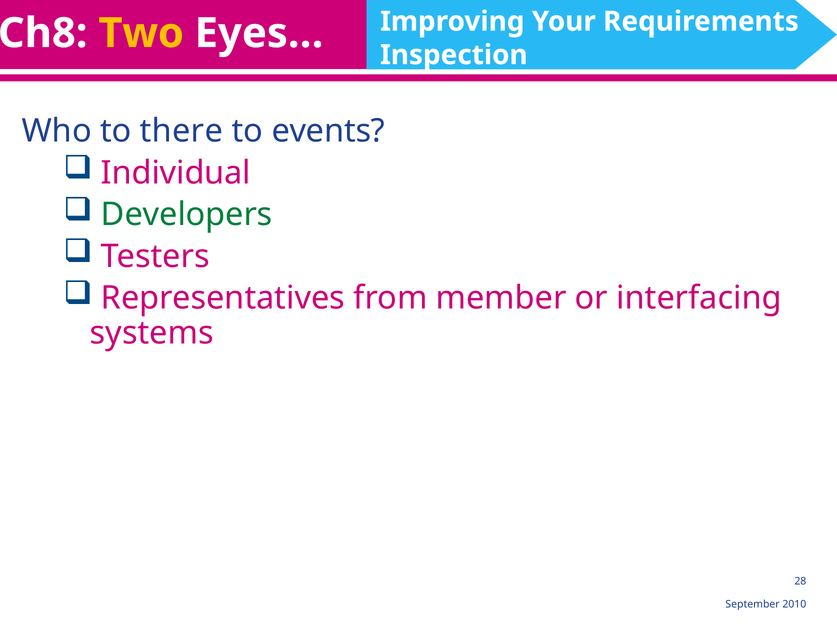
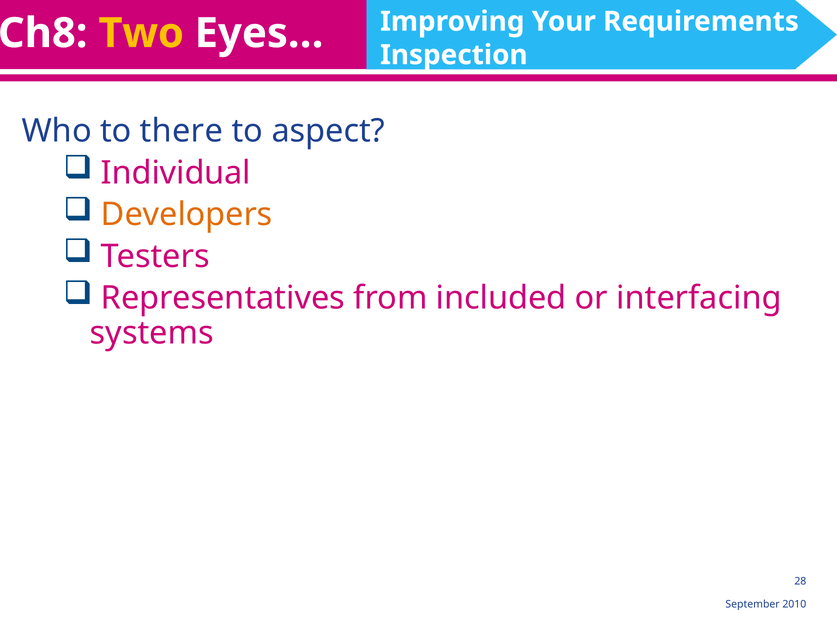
events: events -> aspect
Developers colour: green -> orange
member: member -> included
